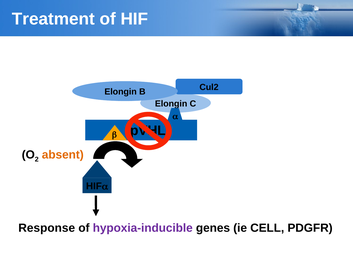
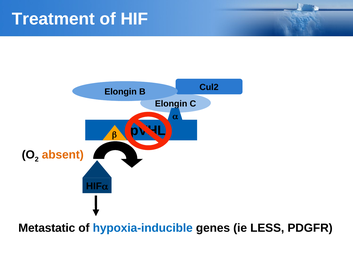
Response: Response -> Metastatic
hypoxia-inducible colour: purple -> blue
CELL: CELL -> LESS
